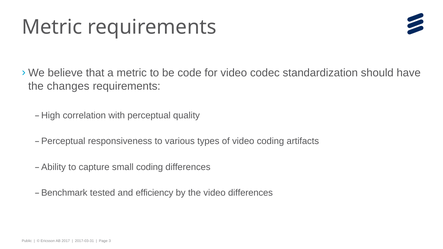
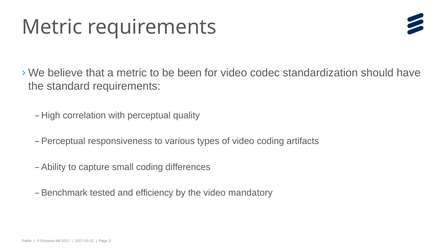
code: code -> been
changes: changes -> standard
video differences: differences -> mandatory
